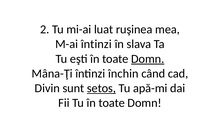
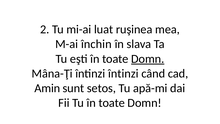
M-ai întinzi: întinzi -> închin
întinzi închin: închin -> întinzi
Divin: Divin -> Amin
setos underline: present -> none
